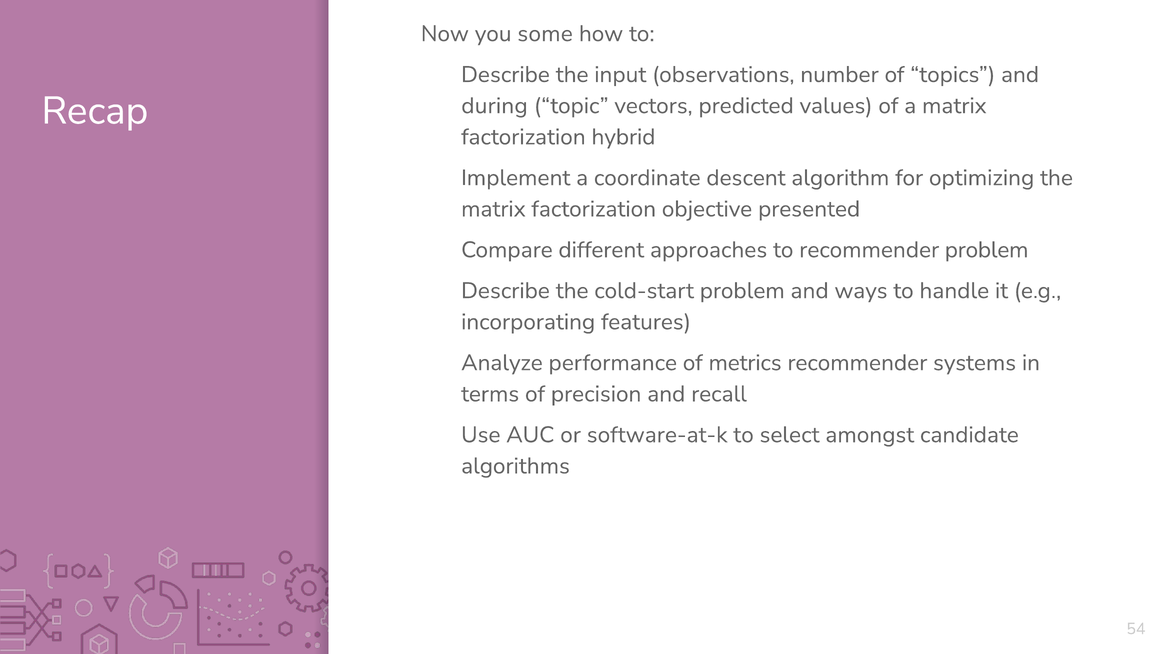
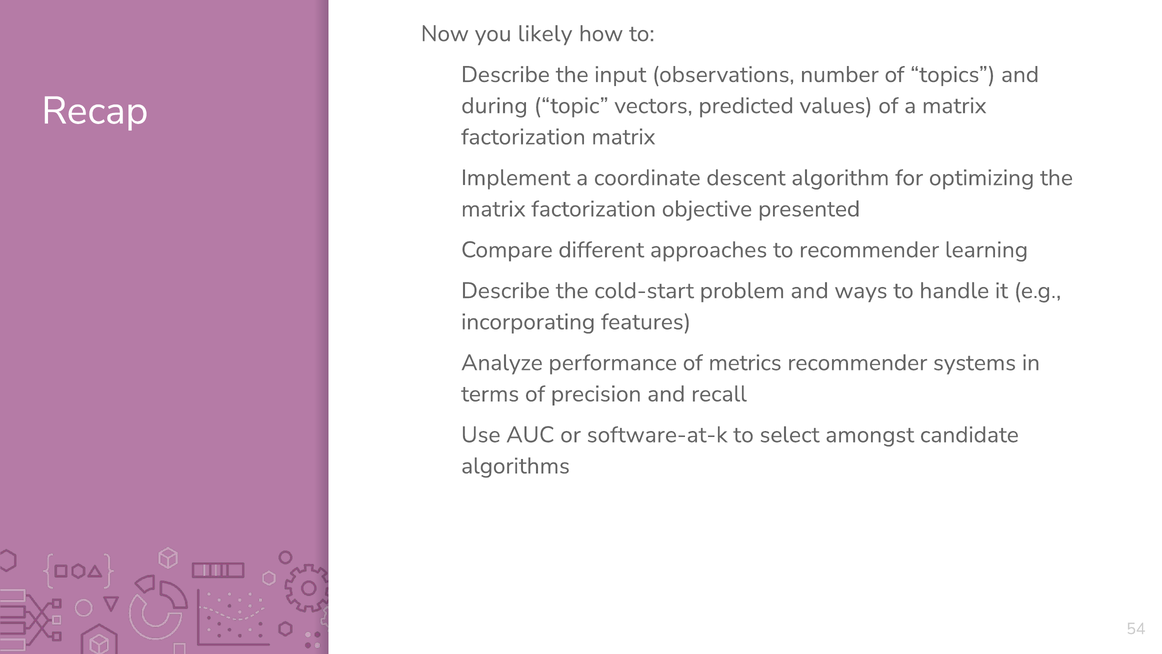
some: some -> likely
factorization hybrid: hybrid -> matrix
recommender problem: problem -> learning
